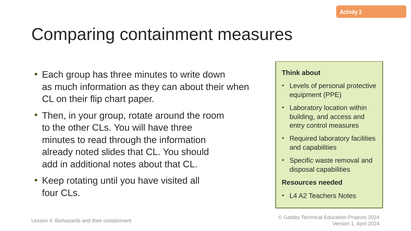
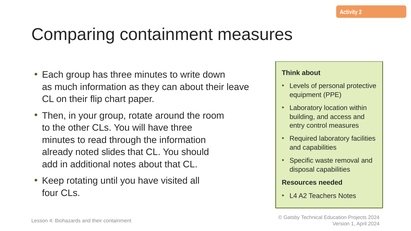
when: when -> leave
